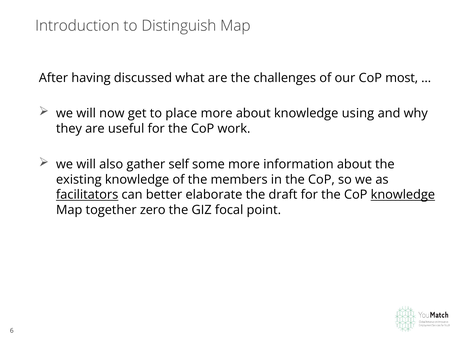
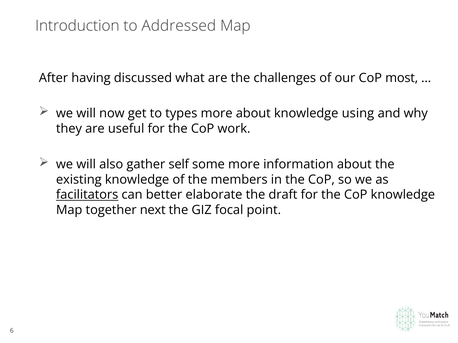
Distinguish: Distinguish -> Addressed
place: place -> types
knowledge at (403, 195) underline: present -> none
zero: zero -> next
